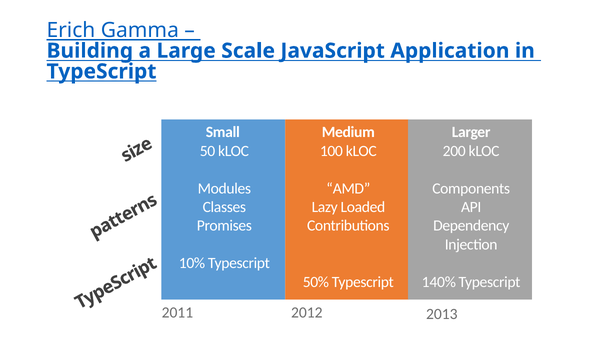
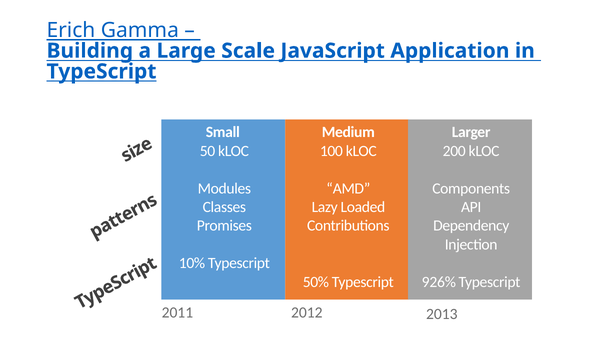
140%: 140% -> 926%
